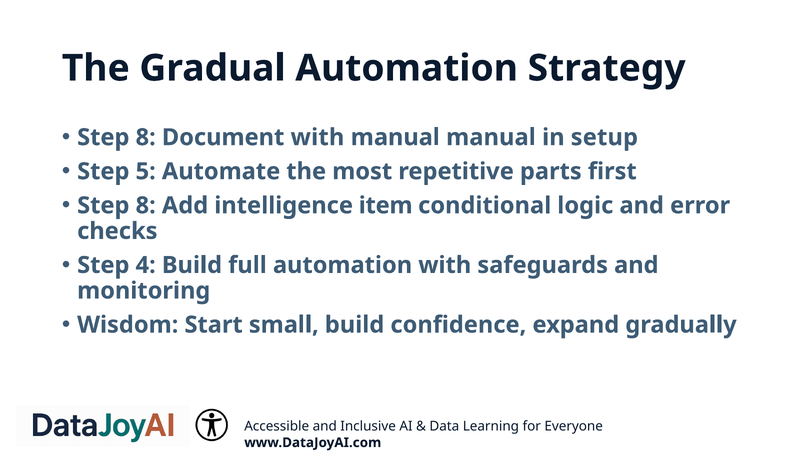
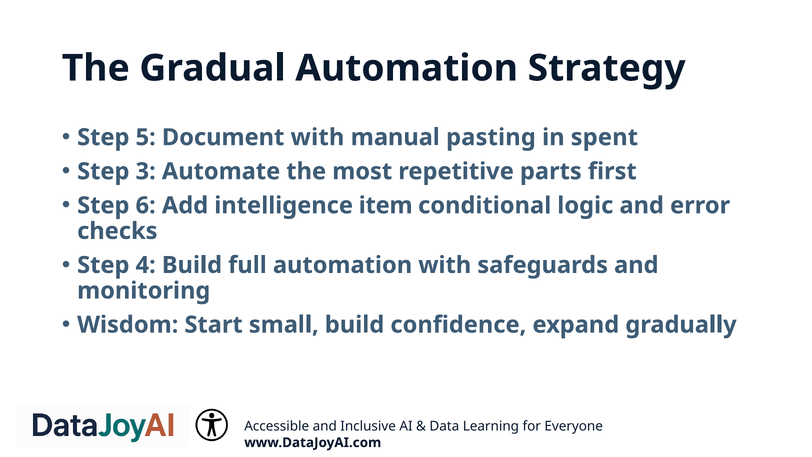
8 at (146, 137): 8 -> 5
manual manual: manual -> pasting
setup: setup -> spent
5: 5 -> 3
8 at (146, 205): 8 -> 6
